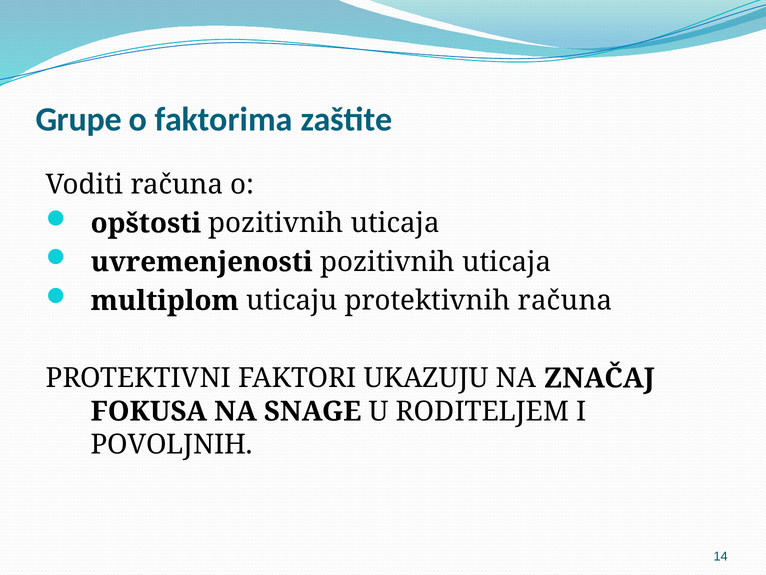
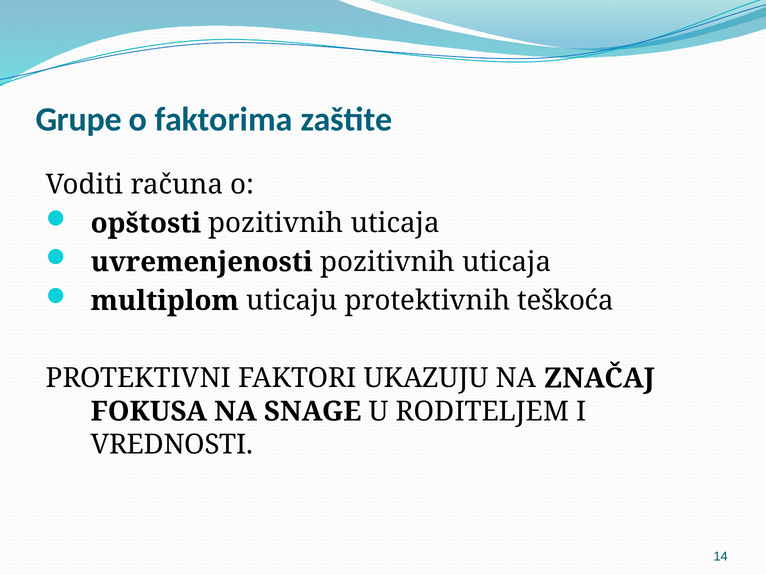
protektivnih računa: računa -> teškoća
POVOLJNIH: POVOLJNIH -> VREDNOSTI
